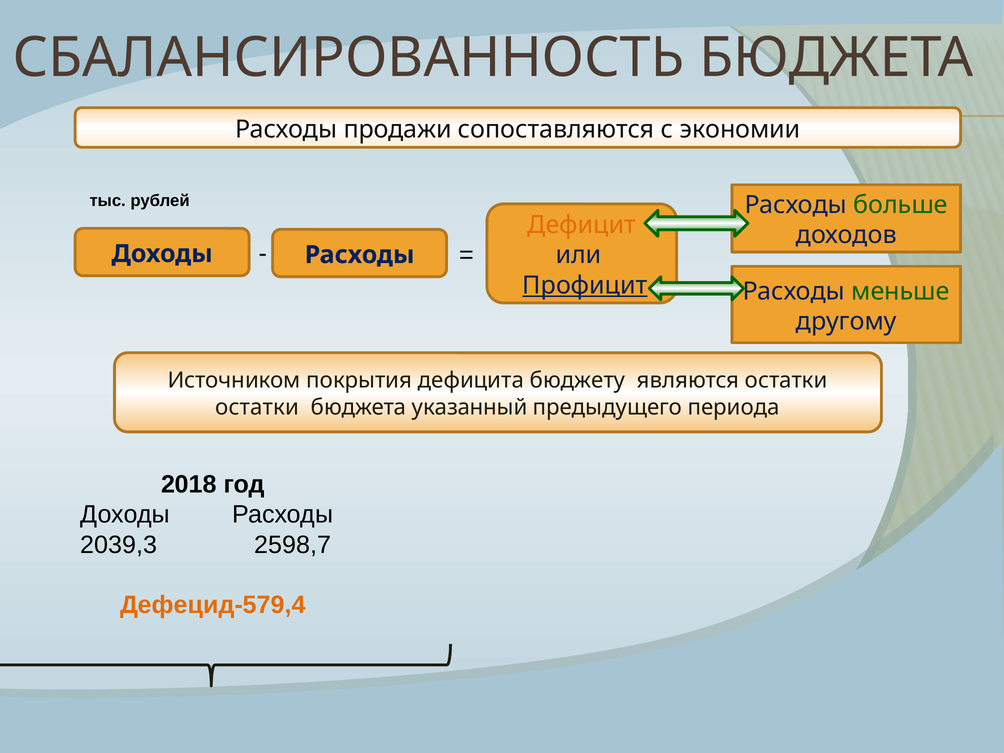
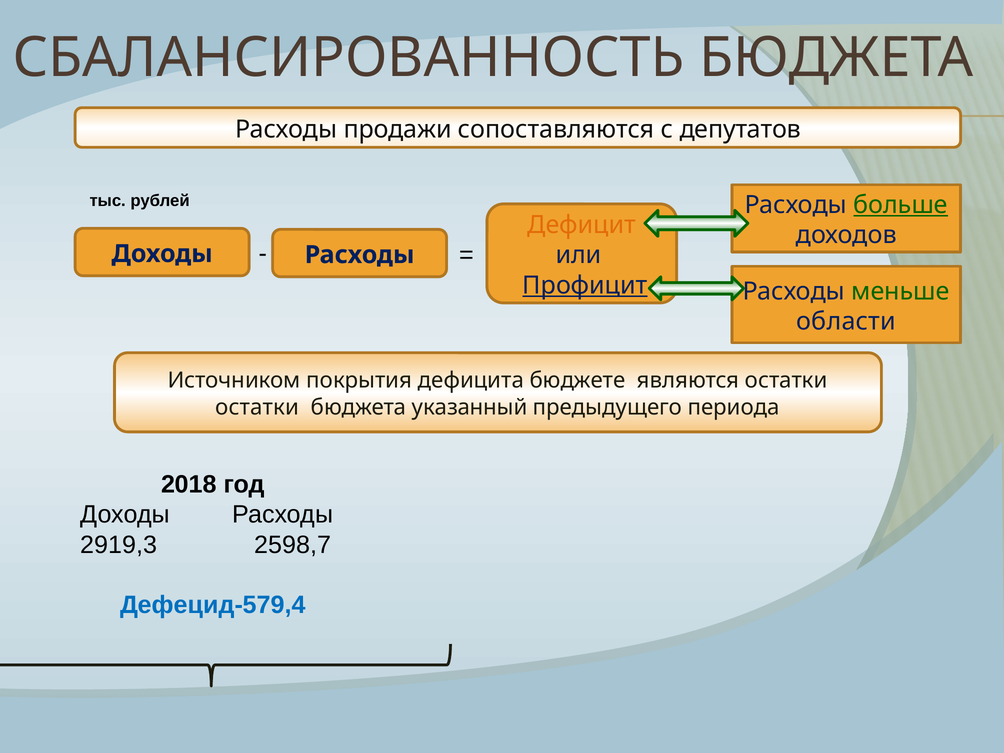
экономии: экономии -> депутатов
больше underline: none -> present
другому: другому -> области
бюджету: бюджету -> бюджете
2039,3: 2039,3 -> 2919,3
Дефецид-579,4 colour: orange -> blue
